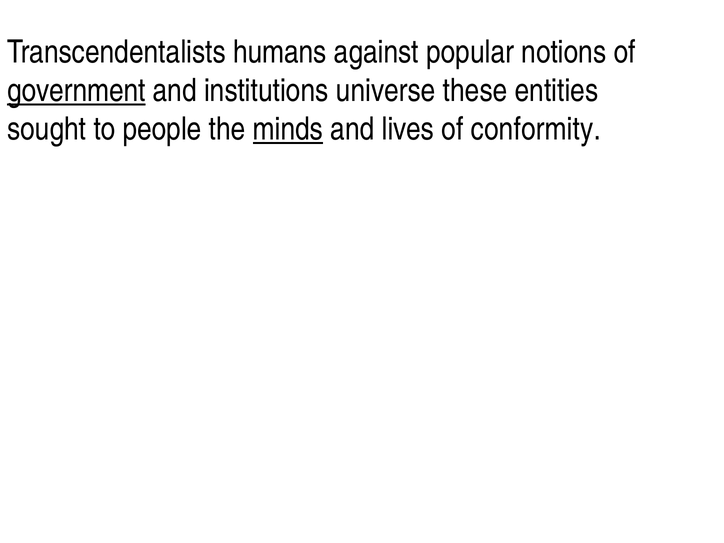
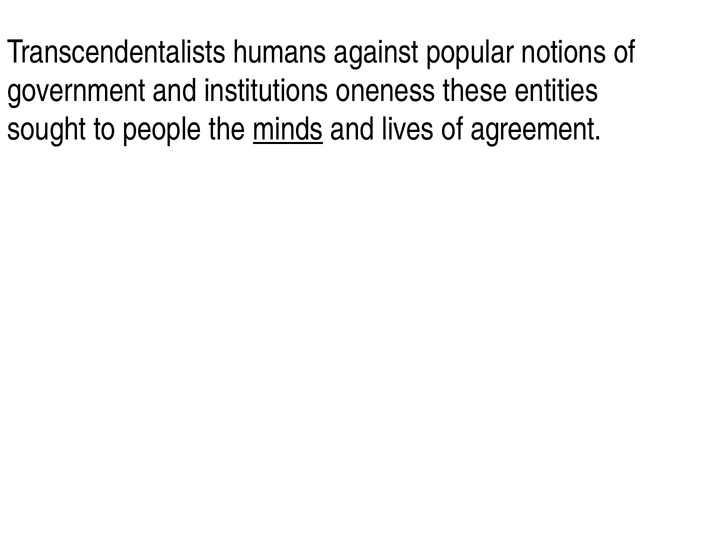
government underline: present -> none
universe: universe -> oneness
conformity: conformity -> agreement
